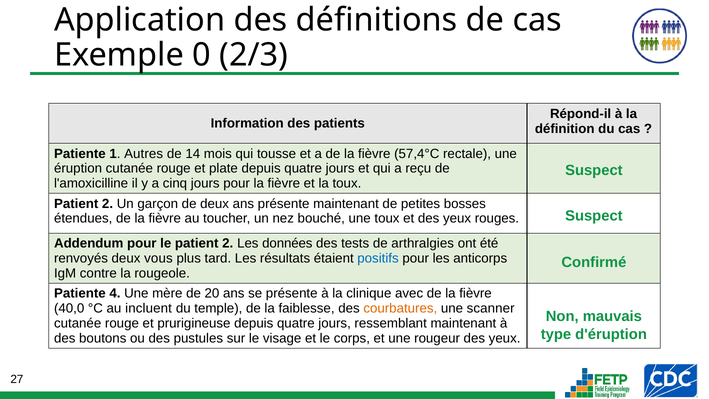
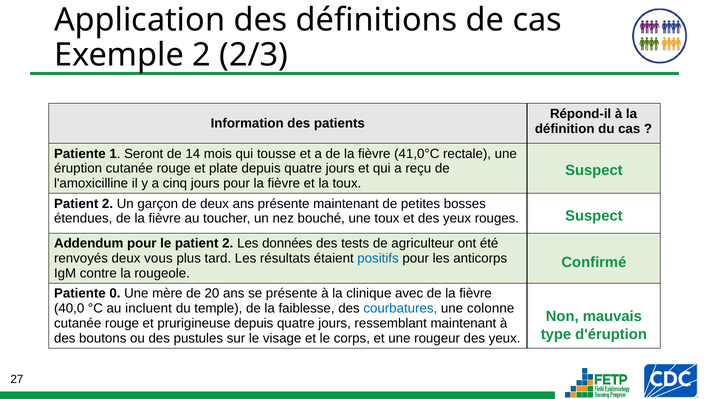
Exemple 0: 0 -> 2
Autres: Autres -> Seront
57,4°C: 57,4°C -> 41,0°C
arthralgies: arthralgies -> agriculteur
4: 4 -> 0
courbatures colour: orange -> blue
scanner: scanner -> colonne
